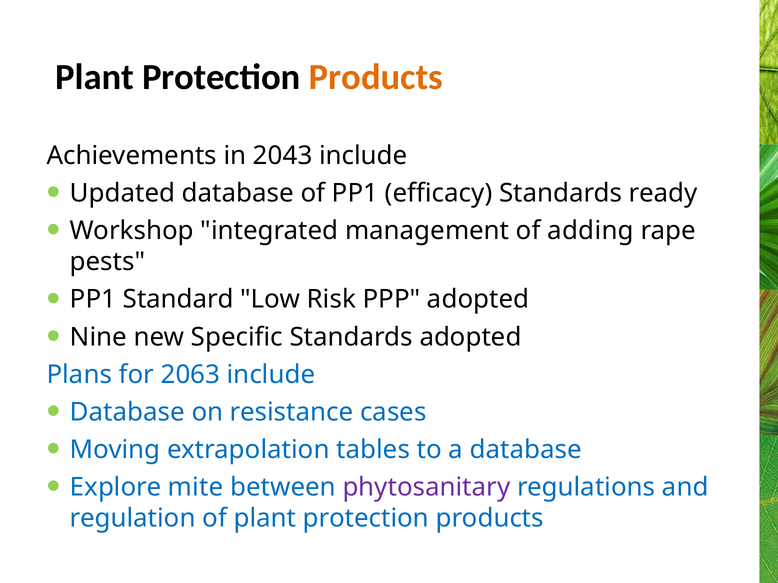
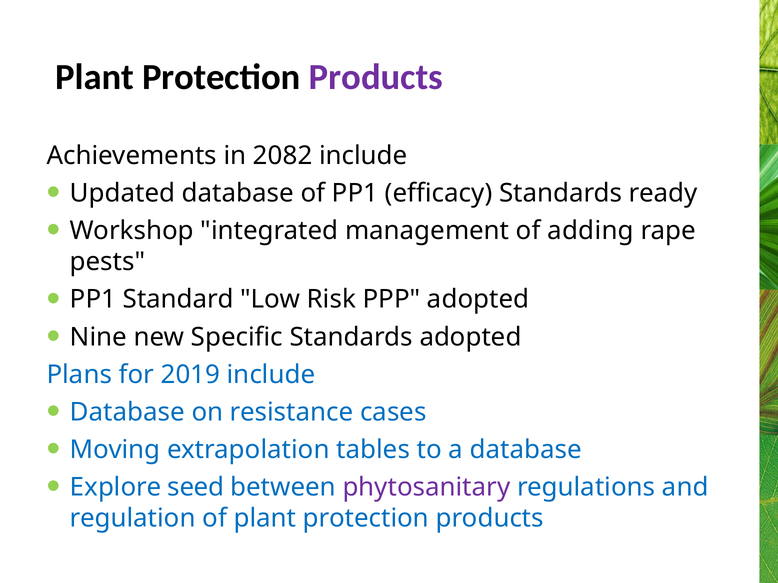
Products at (376, 77) colour: orange -> purple
2043: 2043 -> 2082
2063: 2063 -> 2019
mite: mite -> seed
